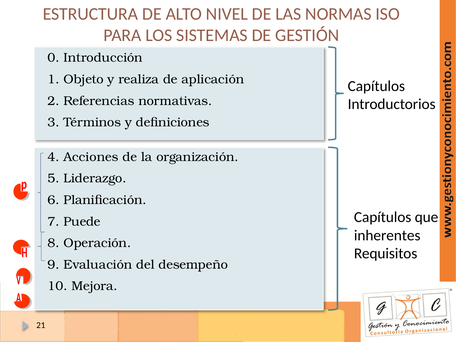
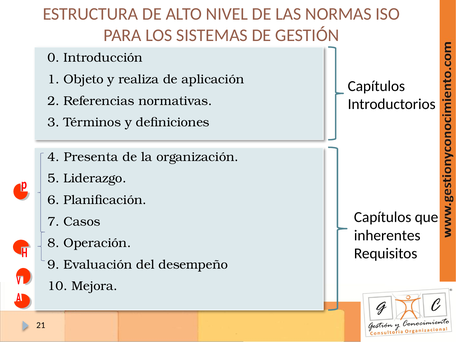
Acciones: Acciones -> Presenta
Puede: Puede -> Casos
